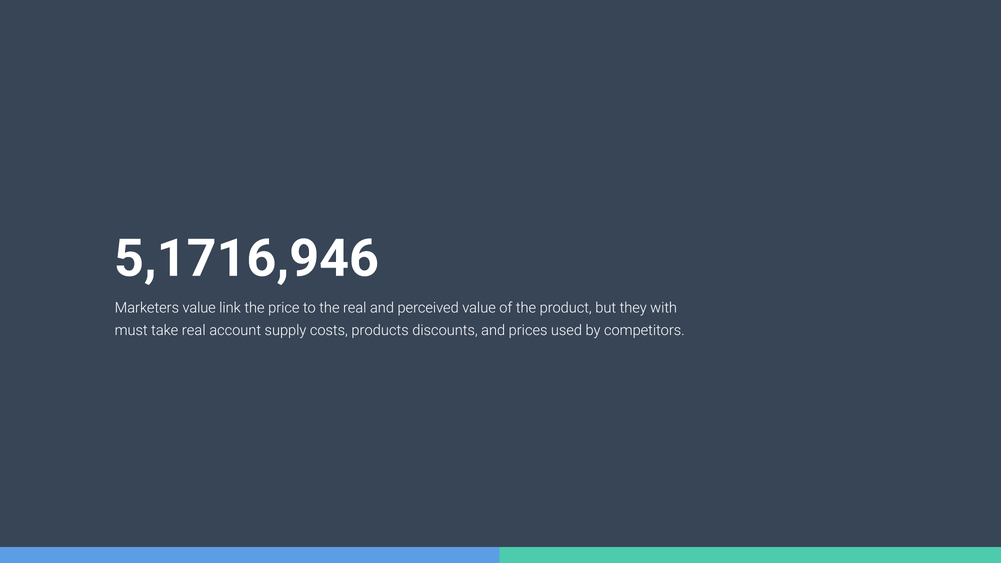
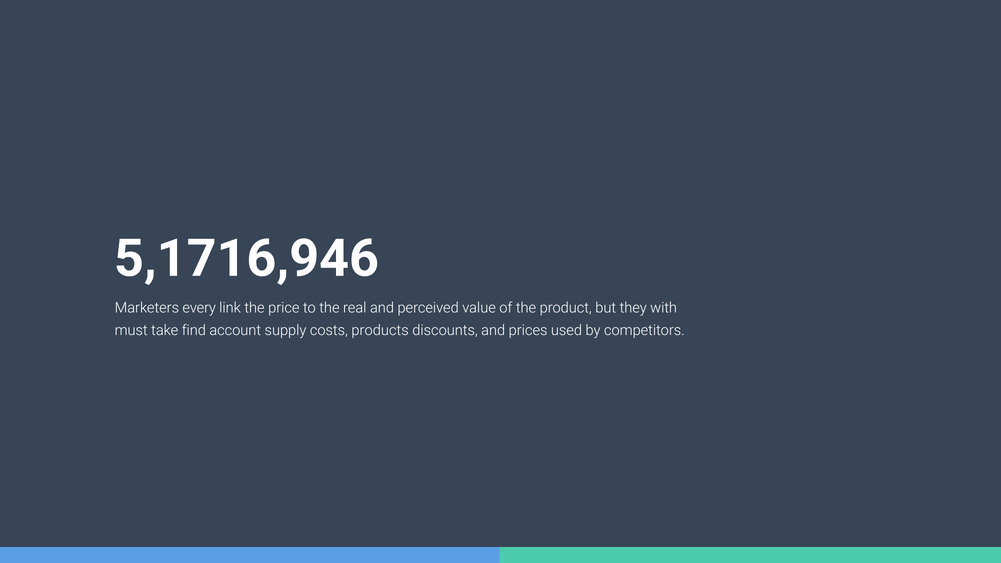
Marketers value: value -> every
take real: real -> find
